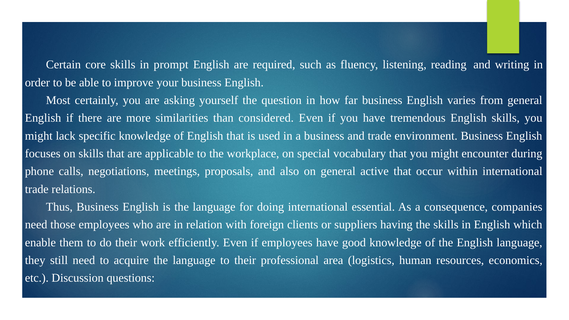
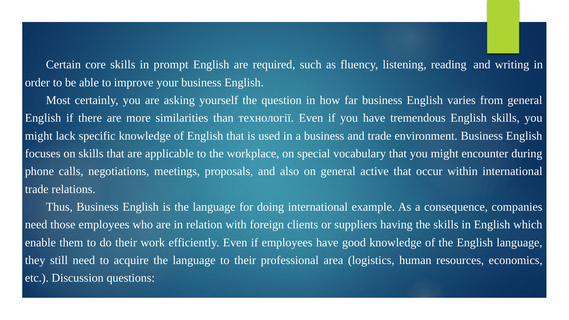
considered: considered -> технології
essential: essential -> example
